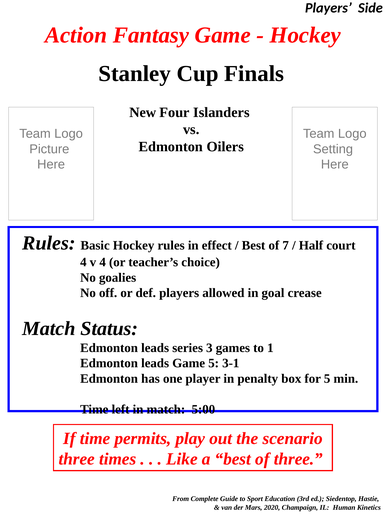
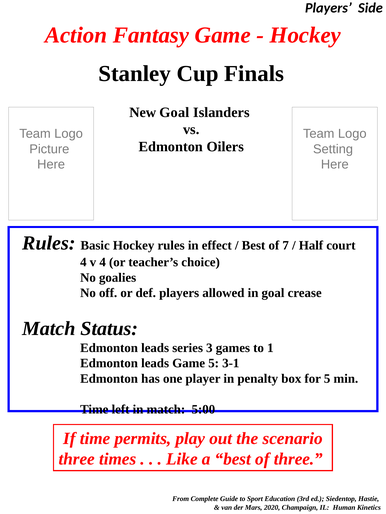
New Four: Four -> Goal
